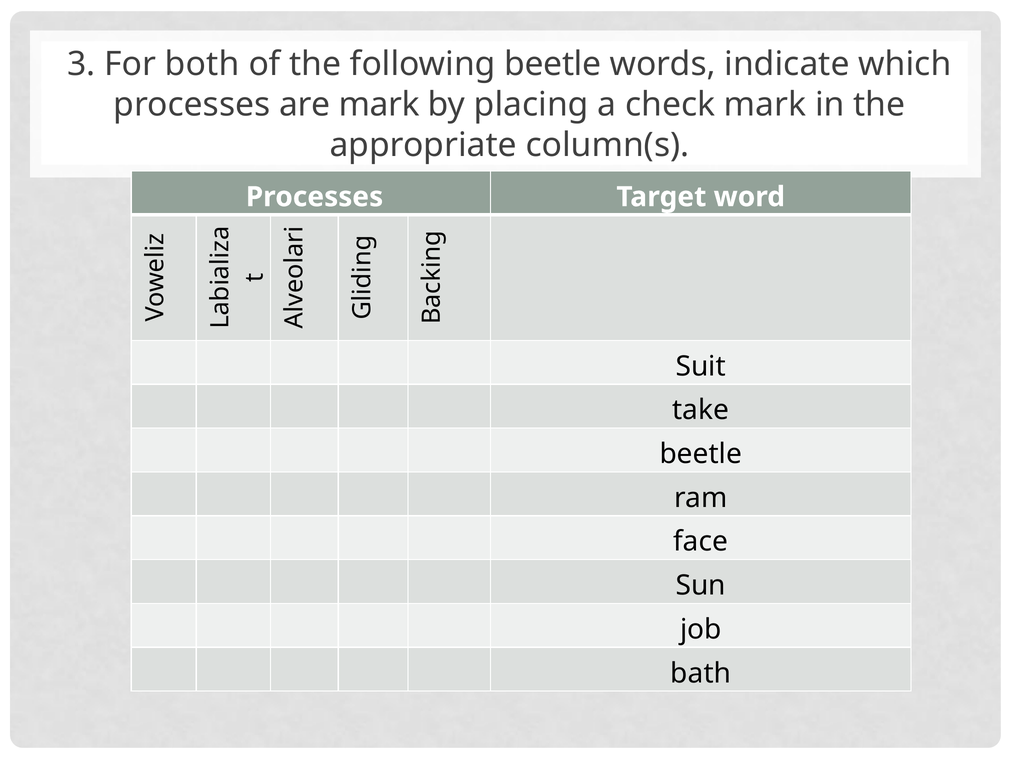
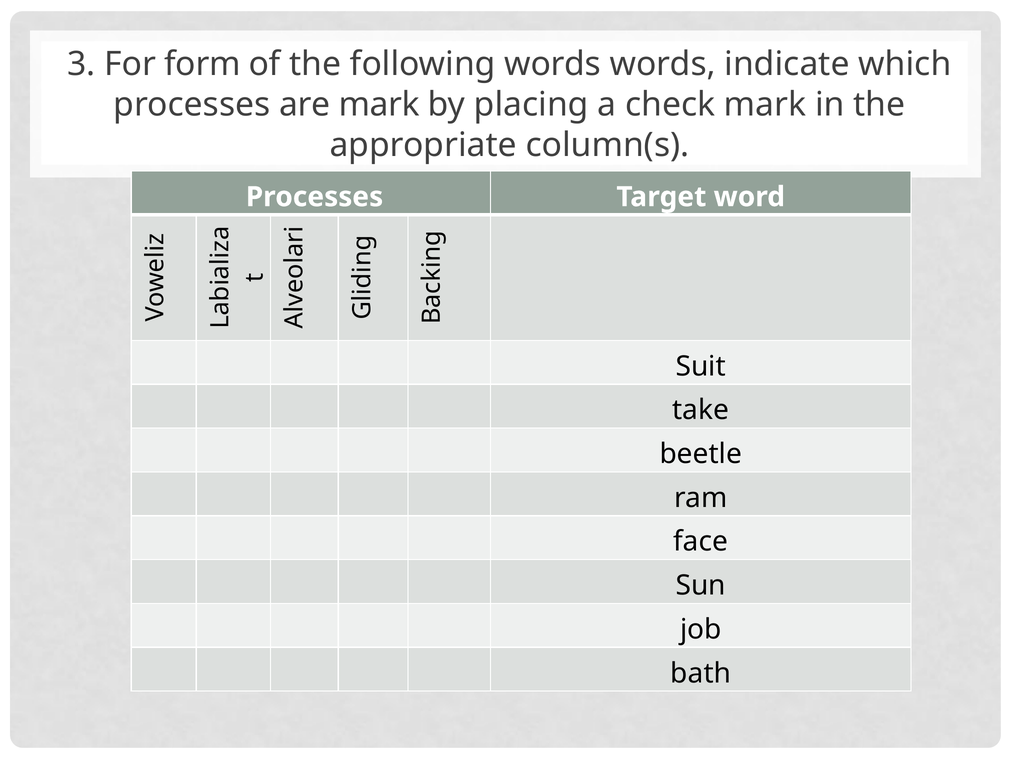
both: both -> form
following beetle: beetle -> words
